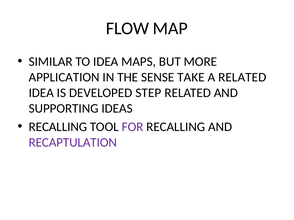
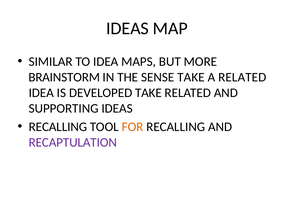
FLOW at (128, 28): FLOW -> IDEAS
APPLICATION: APPLICATION -> BRAINSTORM
DEVELOPED STEP: STEP -> TAKE
FOR colour: purple -> orange
